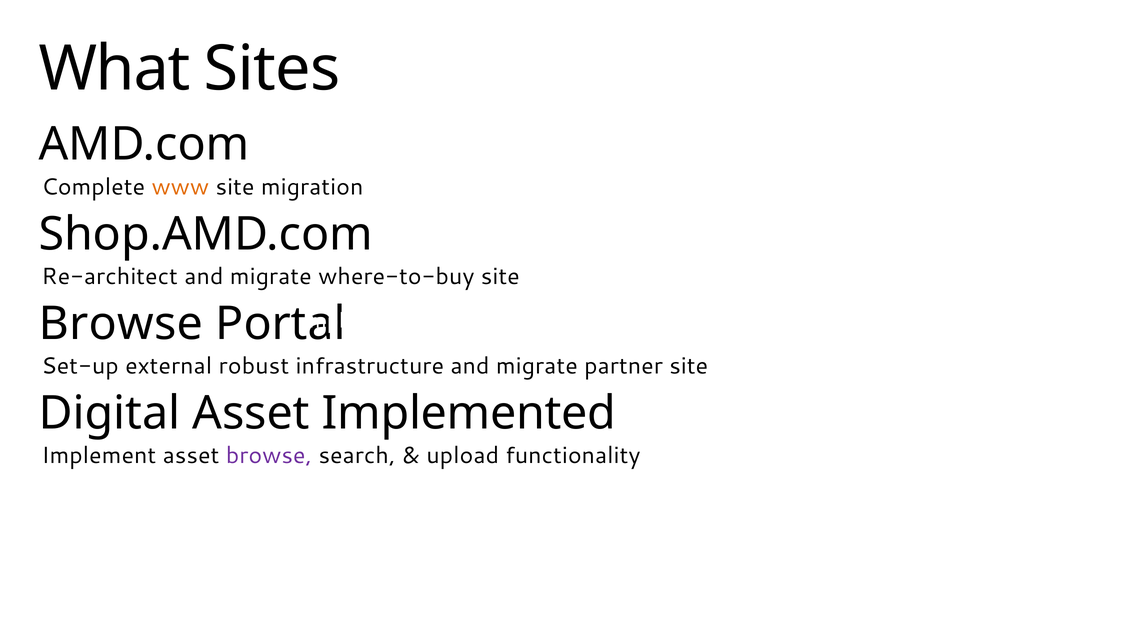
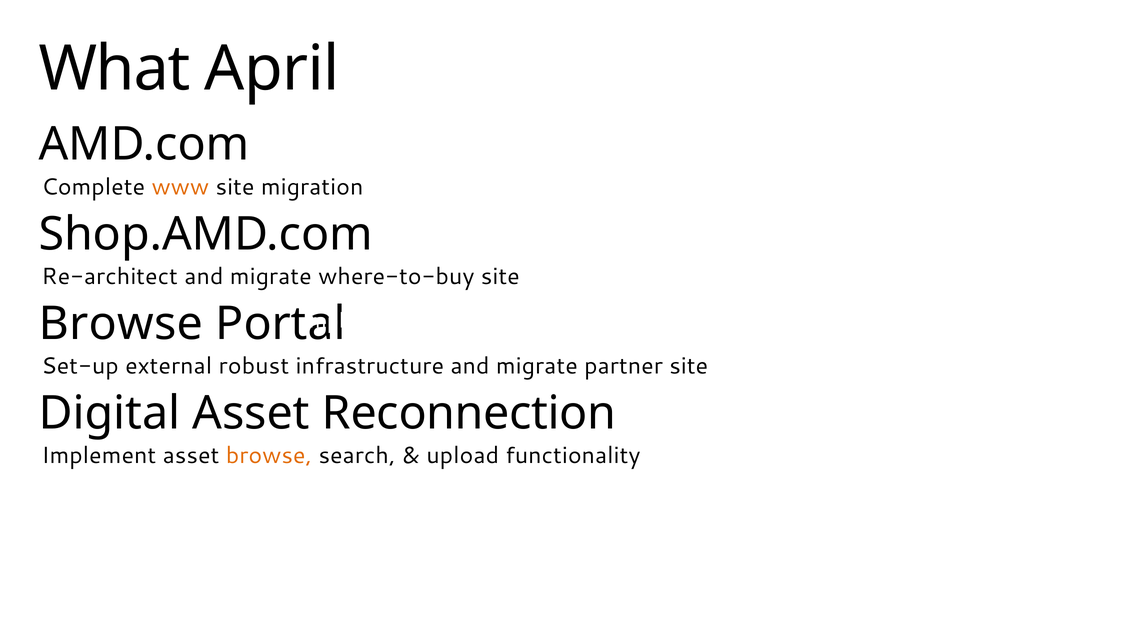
Sites: Sites -> April
Implemented: Implemented -> Reconnection
browse at (269, 456) colour: purple -> orange
